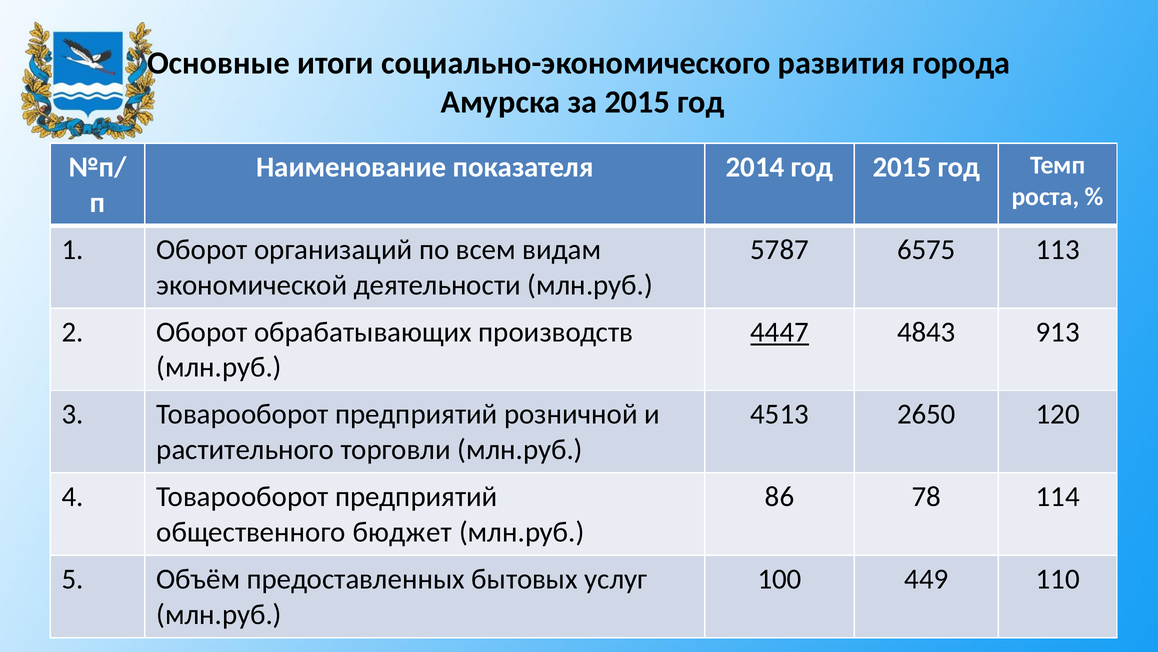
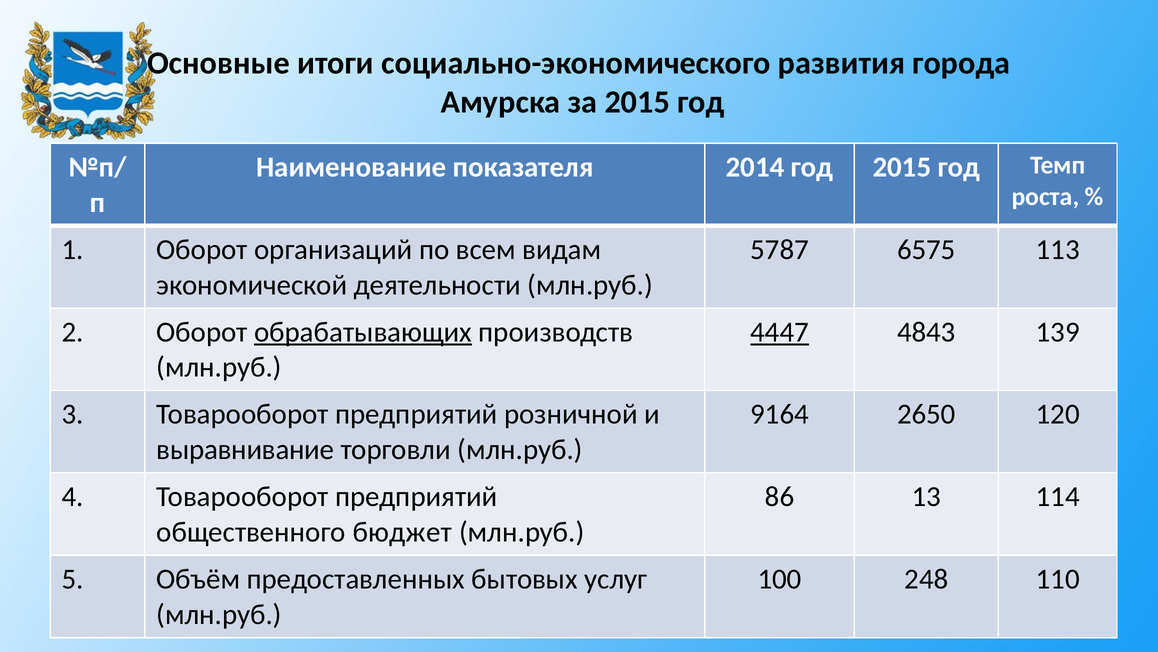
обрабатывающих underline: none -> present
913: 913 -> 139
4513: 4513 -> 9164
растительного: растительного -> выравнивание
78: 78 -> 13
449: 449 -> 248
